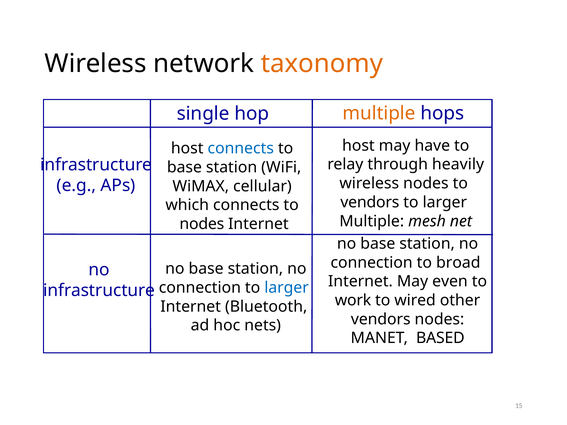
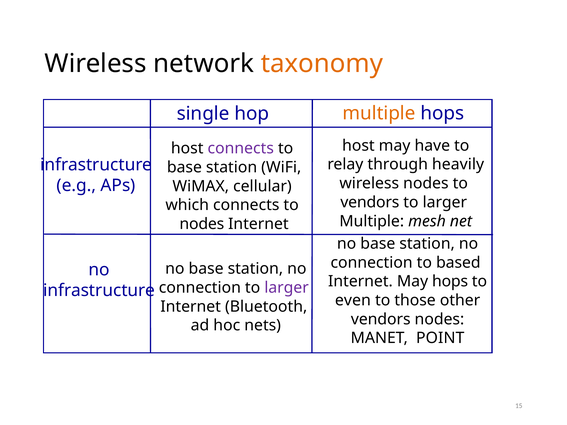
connects at (241, 149) colour: blue -> purple
broad: broad -> based
May even: even -> hops
larger at (287, 288) colour: blue -> purple
work: work -> even
wired: wired -> those
BASED: BASED -> POINT
